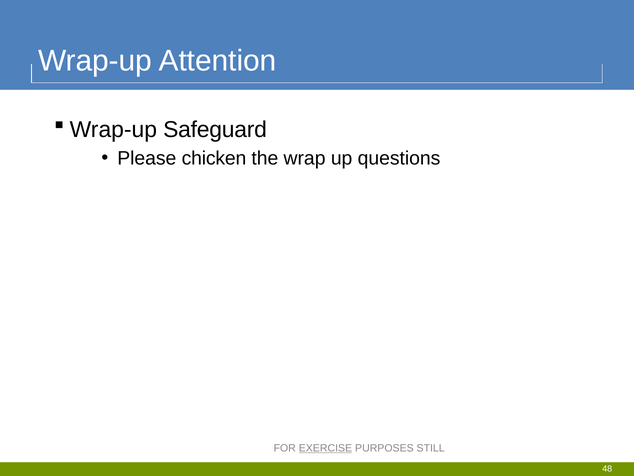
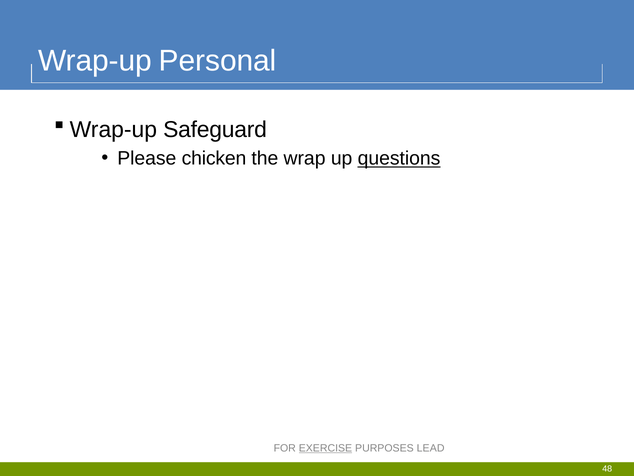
Attention: Attention -> Personal
questions underline: none -> present
STILL: STILL -> LEAD
